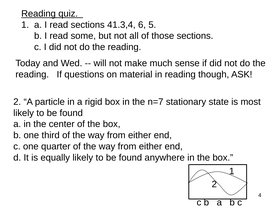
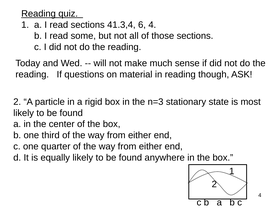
6 5: 5 -> 4
n=7: n=7 -> n=3
